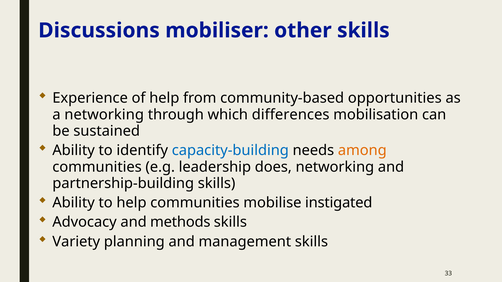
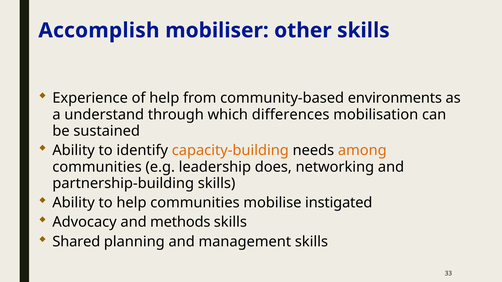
Discussions: Discussions -> Accomplish
opportunities: opportunities -> environments
a networking: networking -> understand
capacity-building colour: blue -> orange
Variety: Variety -> Shared
